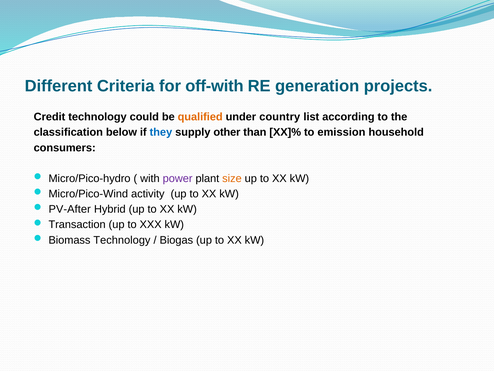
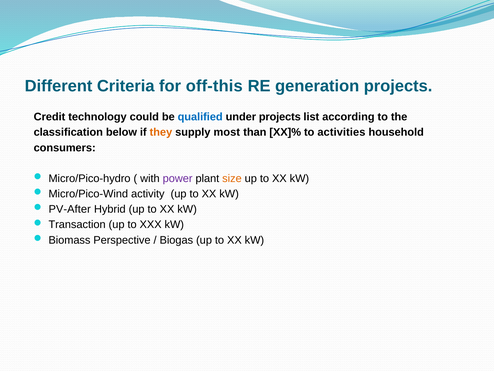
off-with: off-with -> off-this
qualified colour: orange -> blue
under country: country -> projects
they colour: blue -> orange
other: other -> most
emission: emission -> activities
Biomass Technology: Technology -> Perspective
